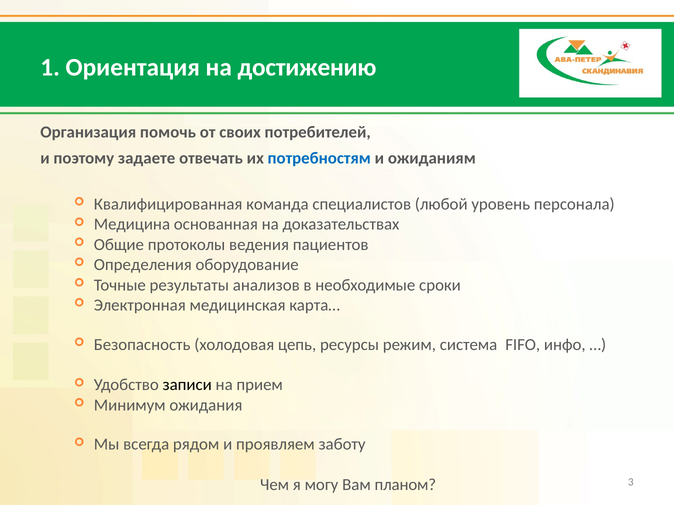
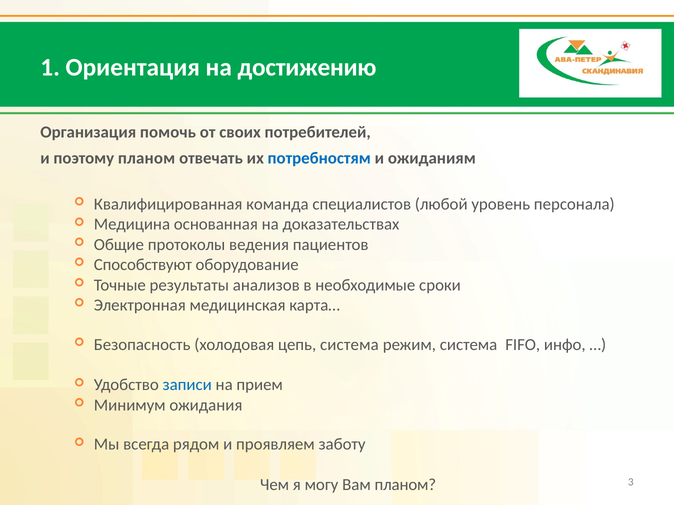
поэтому задаете: задаете -> планом
Определения: Определения -> Способствуют
цепь ресурсы: ресурсы -> система
записи colour: black -> blue
